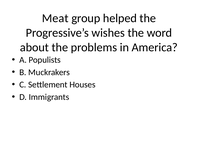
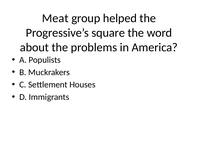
wishes: wishes -> square
